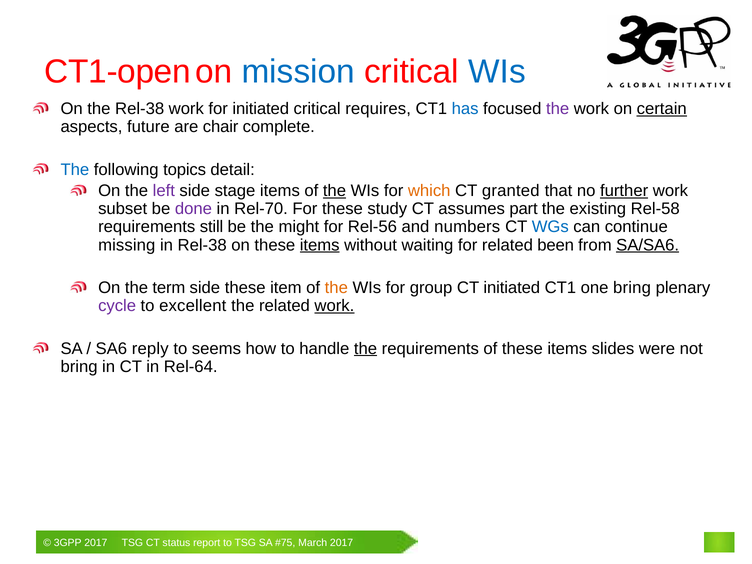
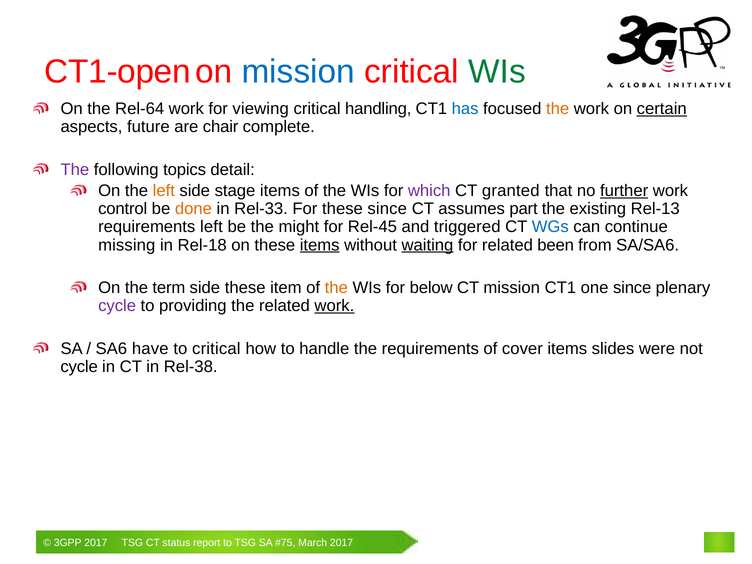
WIs at (497, 72) colour: blue -> green
the Rel-38: Rel-38 -> Rel-64
for initiated: initiated -> viewing
requires: requires -> handling
the at (558, 109) colour: purple -> orange
The at (75, 170) colour: blue -> purple
left at (164, 191) colour: purple -> orange
the at (334, 191) underline: present -> none
which colour: orange -> purple
subset: subset -> control
done colour: purple -> orange
Rel-70: Rel-70 -> Rel-33
these study: study -> since
Rel-58: Rel-58 -> Rel-13
requirements still: still -> left
Rel-56: Rel-56 -> Rel-45
numbers: numbers -> triggered
in Rel-38: Rel-38 -> Rel-18
waiting underline: none -> present
SA/SA6 underline: present -> none
group: group -> below
CT initiated: initiated -> mission
one bring: bring -> since
excellent: excellent -> providing
reply: reply -> have
to seems: seems -> critical
the at (365, 349) underline: present -> none
of these: these -> cover
bring at (79, 367): bring -> cycle
Rel-64: Rel-64 -> Rel-38
